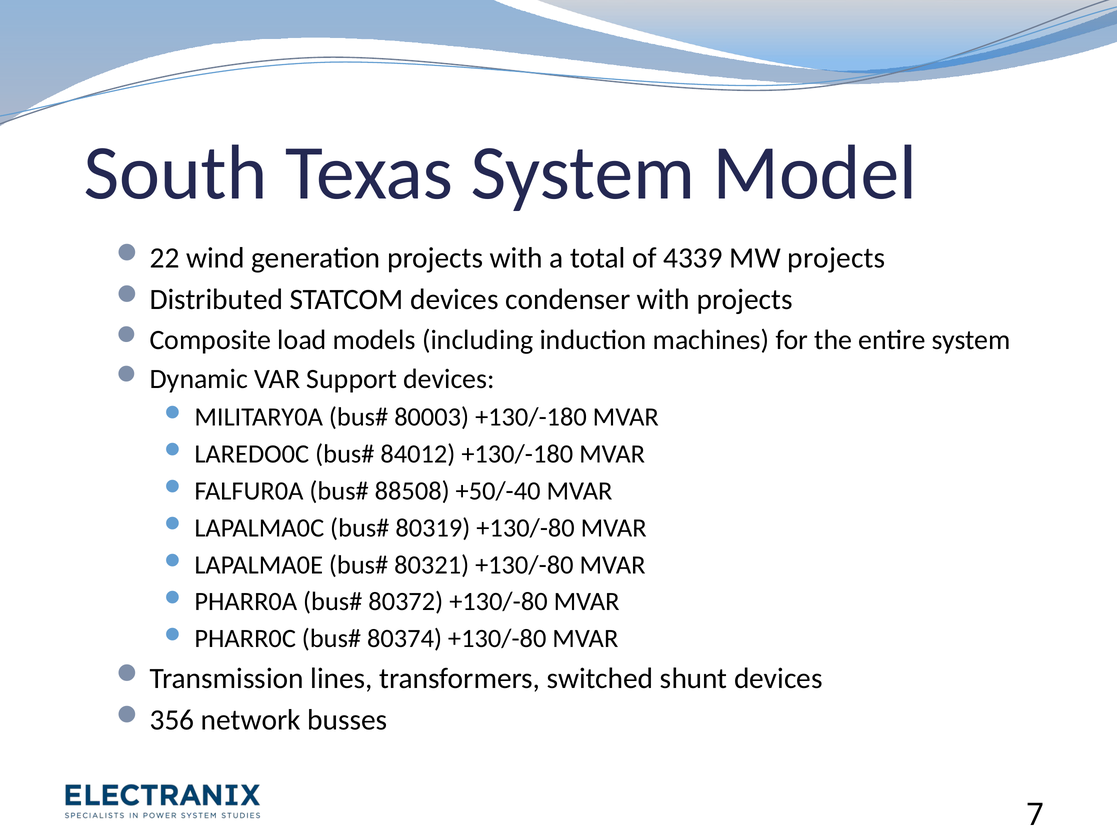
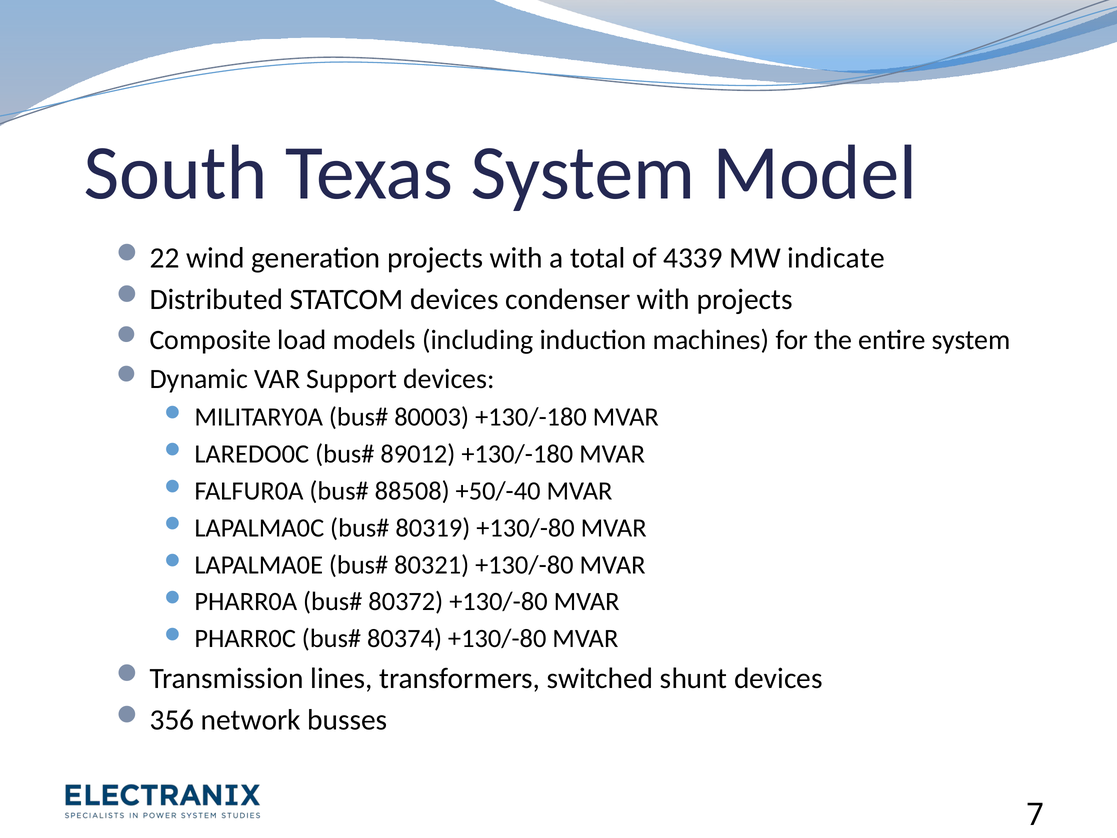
MW projects: projects -> indicate
84012: 84012 -> 89012
